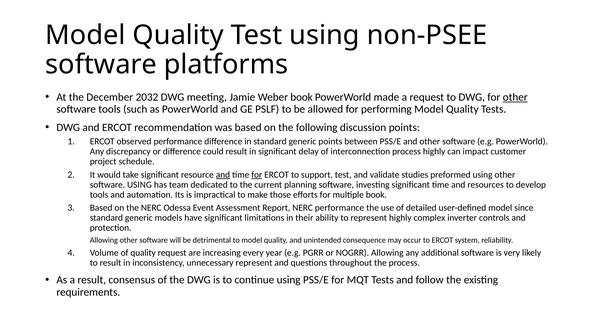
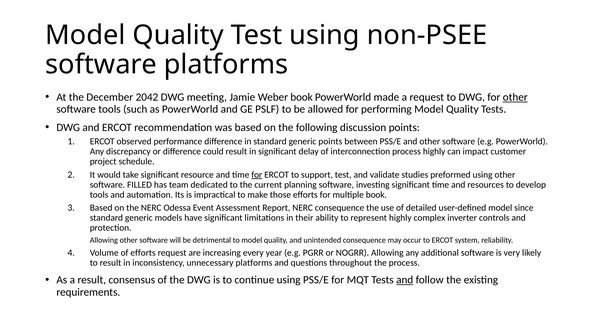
2032: 2032 -> 2042
and at (223, 175) underline: present -> none
software USING: USING -> FILLED
NERC performance: performance -> consequence
of quality: quality -> efforts
unnecessary represent: represent -> platforms
and at (405, 280) underline: none -> present
